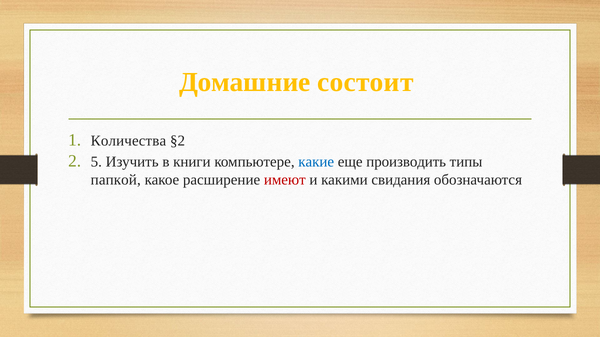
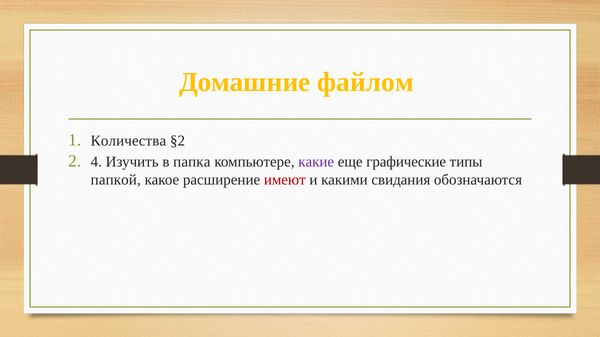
состоит: состоит -> файлом
5: 5 -> 4
книги: книги -> папка
какие colour: blue -> purple
производить: производить -> графические
